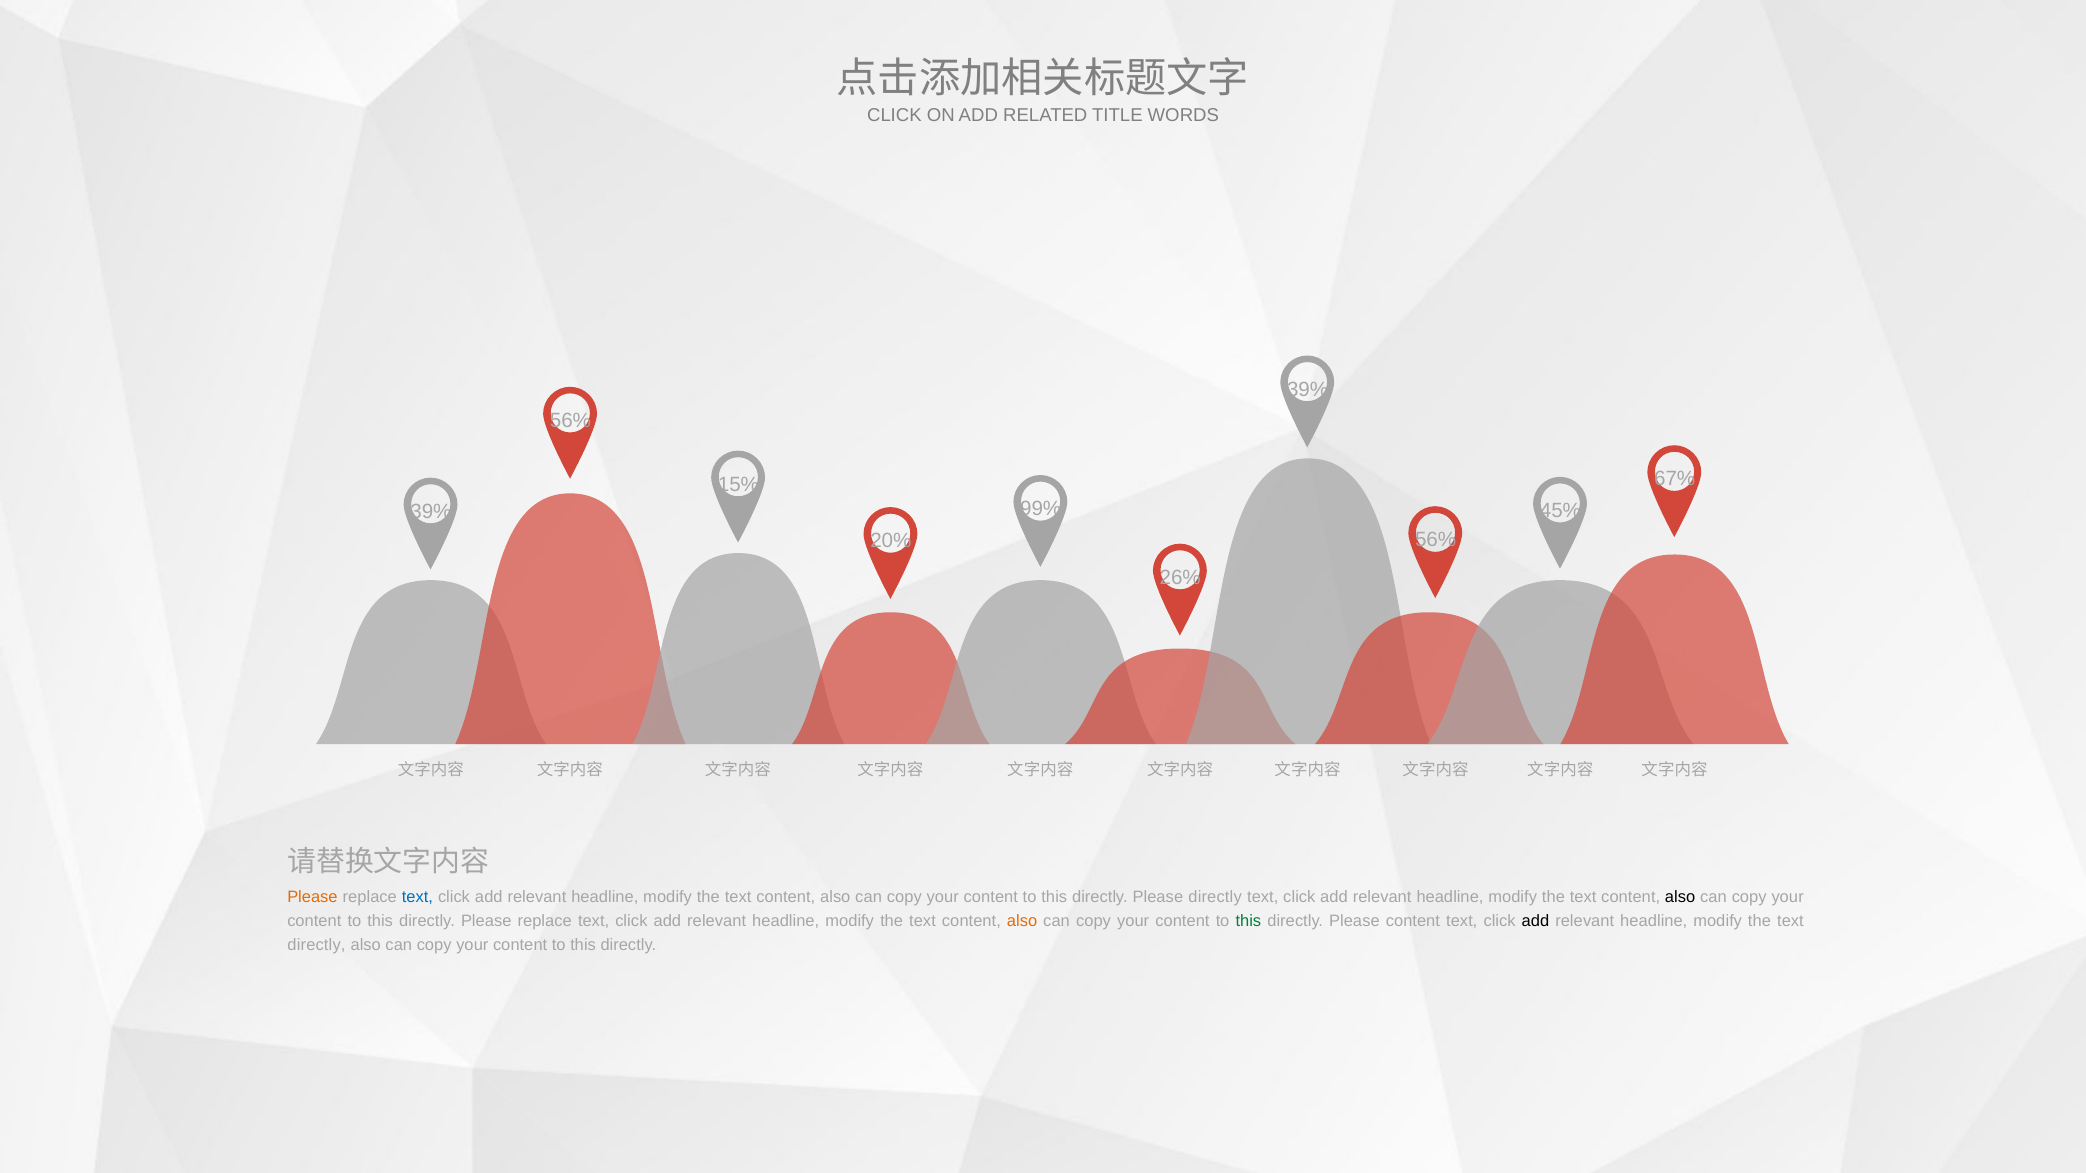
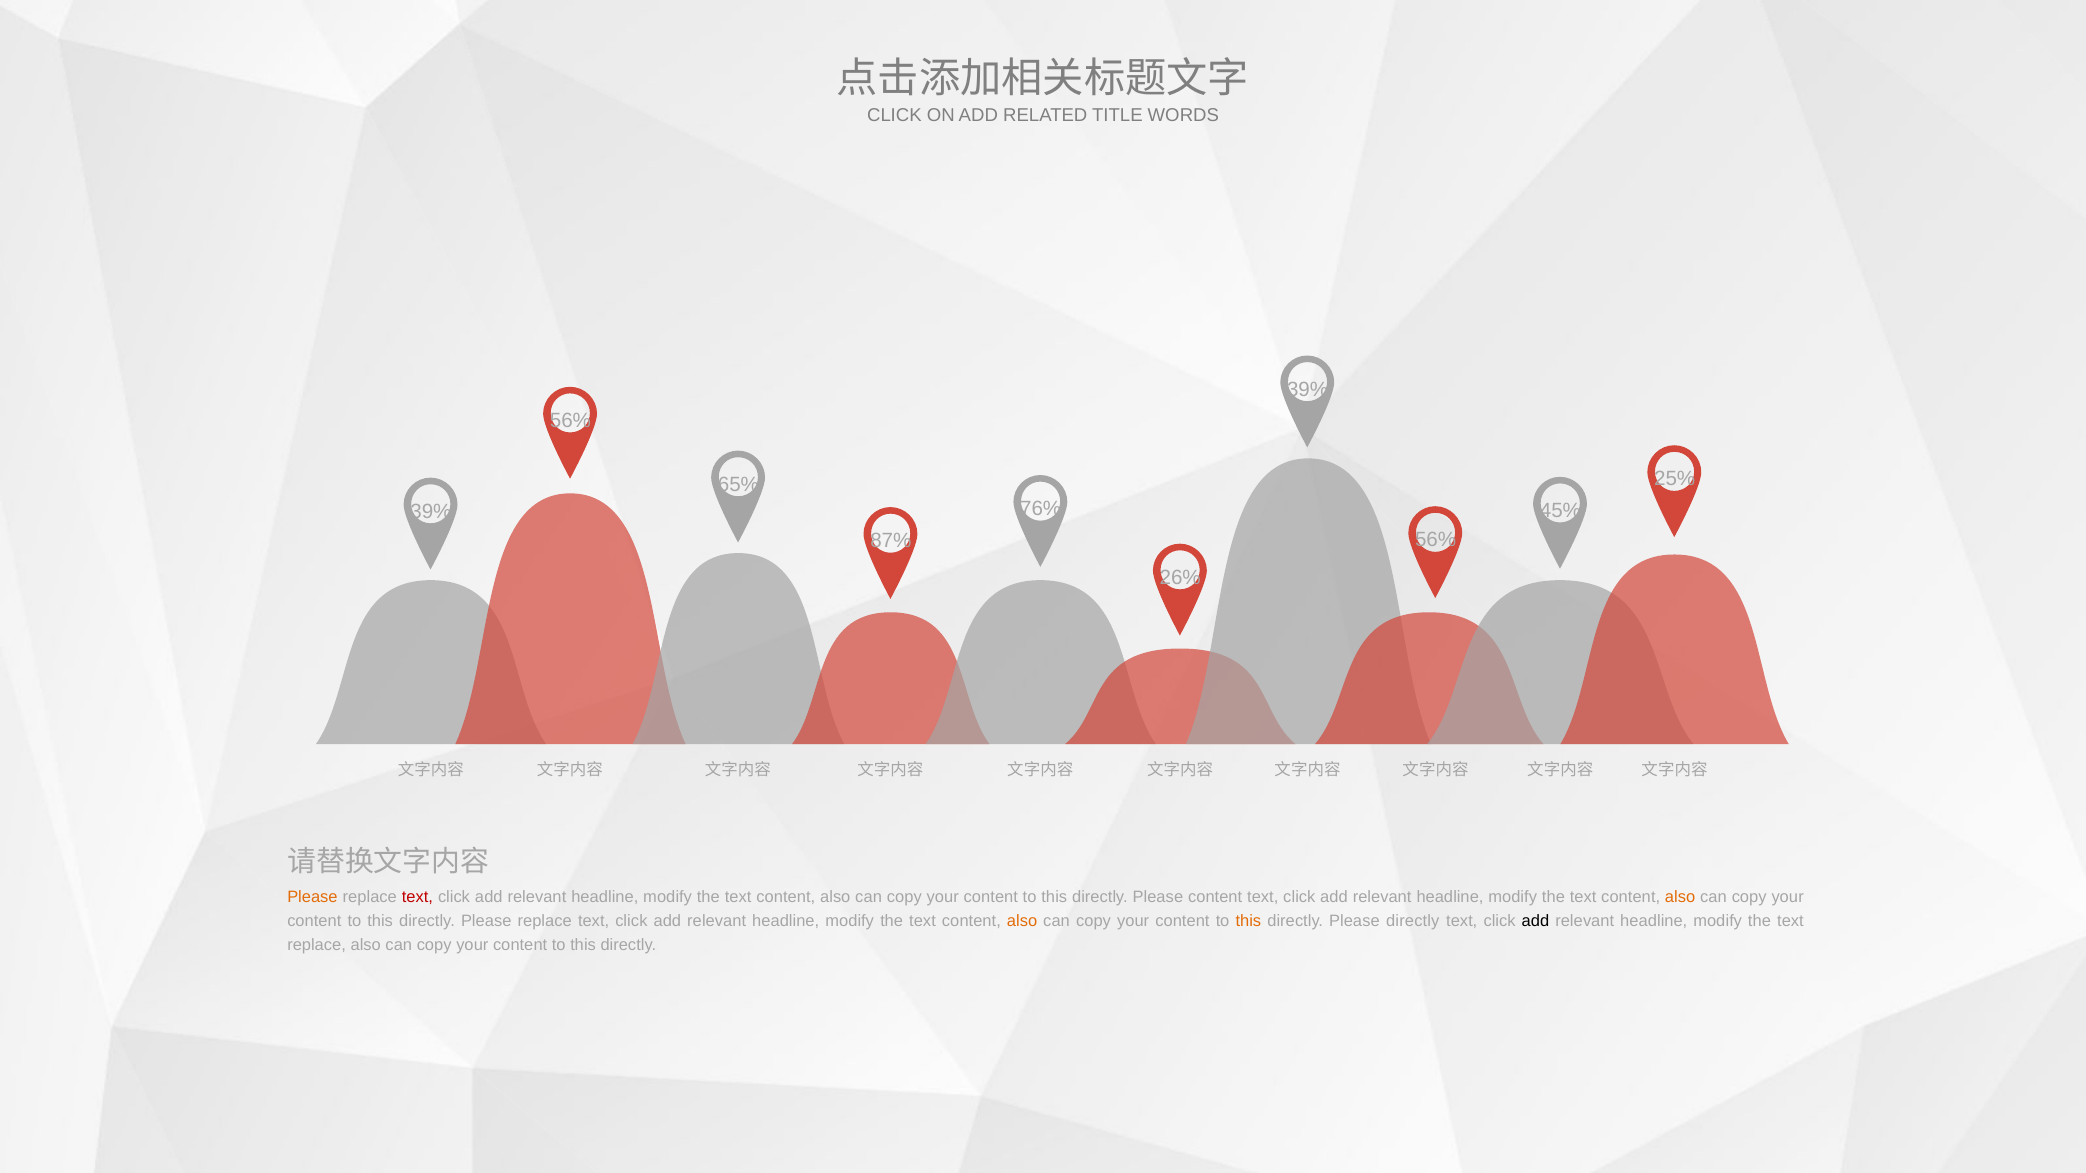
67%: 67% -> 25%
15%: 15% -> 65%
99%: 99% -> 76%
20%: 20% -> 87%
text at (417, 898) colour: blue -> red
Please directly: directly -> content
also at (1680, 898) colour: black -> orange
this at (1248, 921) colour: green -> orange
Please content: content -> directly
directly at (316, 945): directly -> replace
